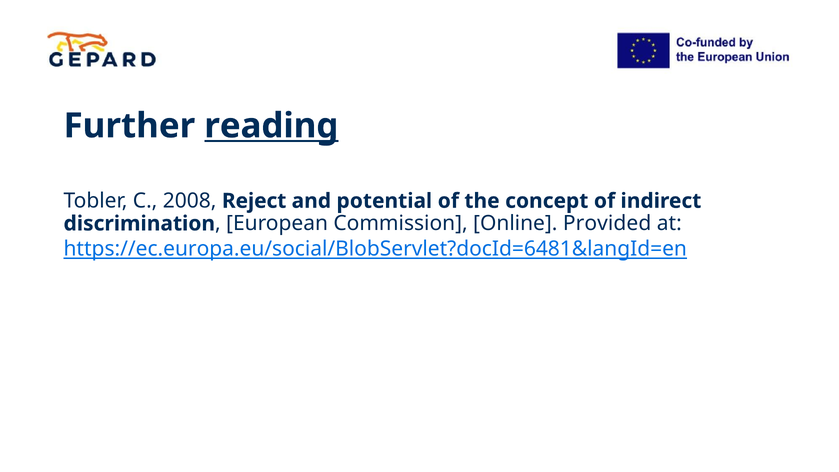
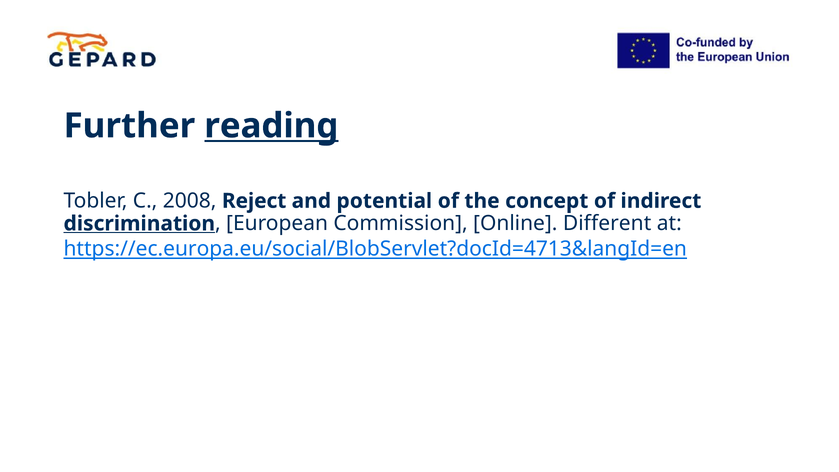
discrimination underline: none -> present
Provided: Provided -> Different
https://ec.europa.eu/social/BlobServlet?docId=6481&langId=en: https://ec.europa.eu/social/BlobServlet?docId=6481&langId=en -> https://ec.europa.eu/social/BlobServlet?docId=4713&langId=en
